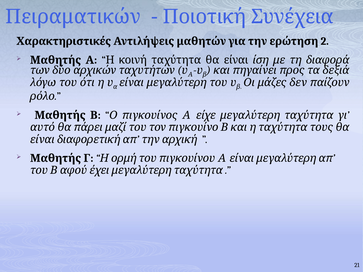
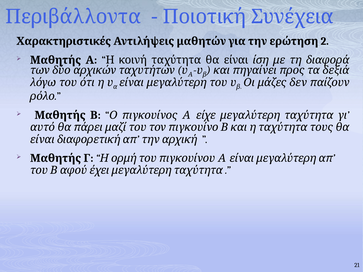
Πειραματικών: Πειραματικών -> Περιβάλλοντα
